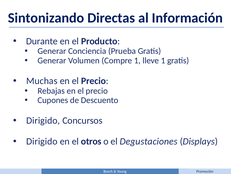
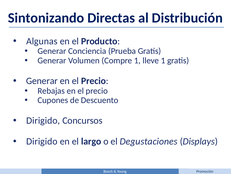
Información: Información -> Distribución
Durante: Durante -> Algunas
Muchas at (42, 81): Muchas -> Generar
otros: otros -> largo
